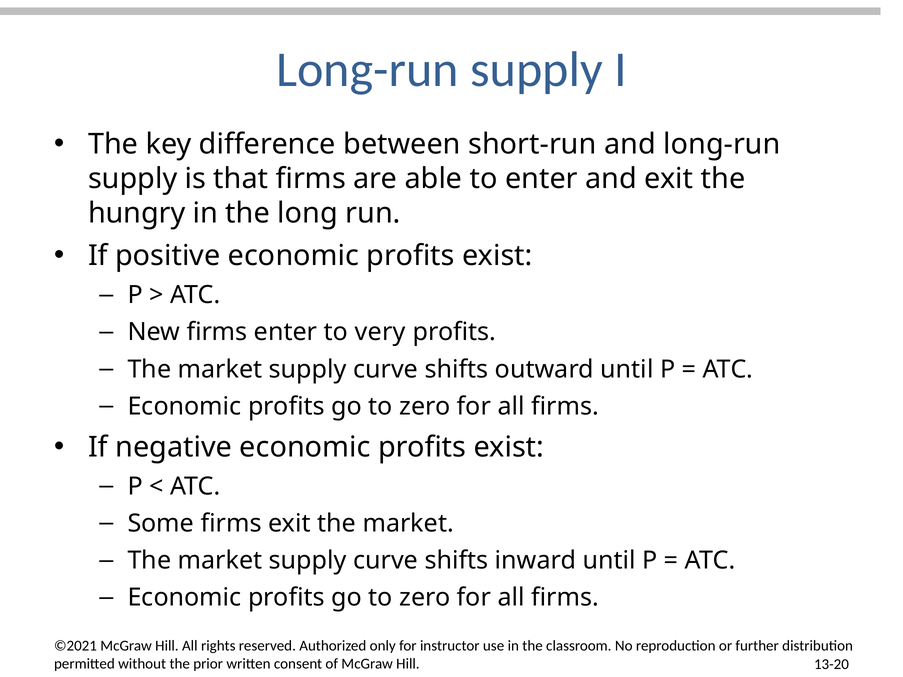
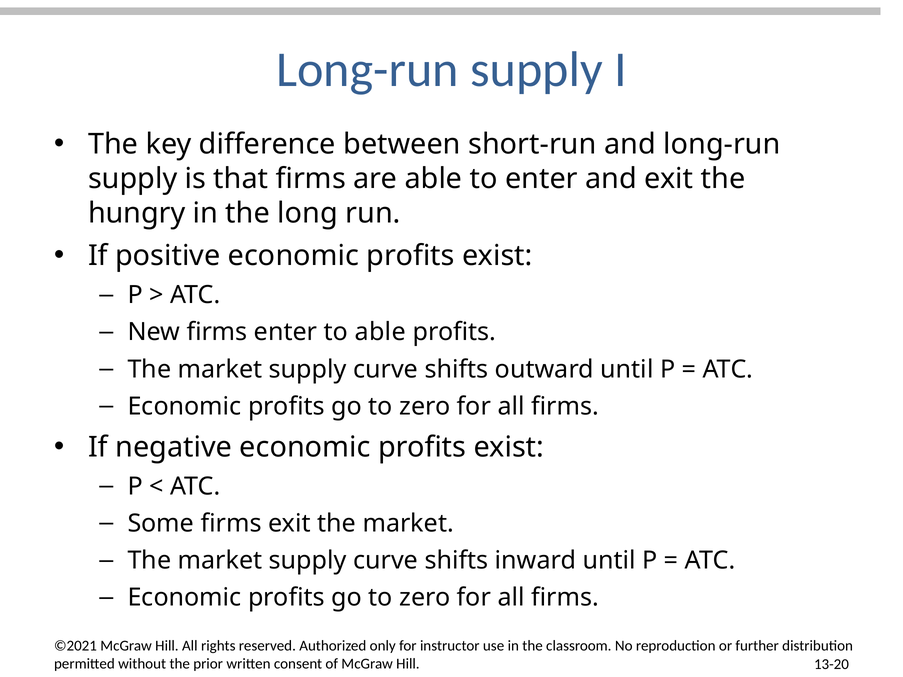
to very: very -> able
